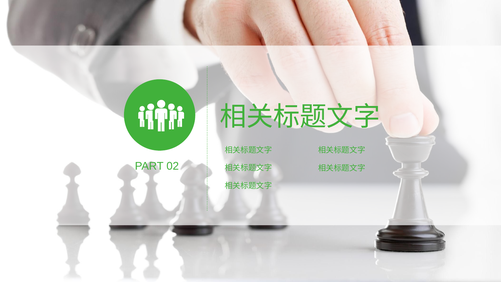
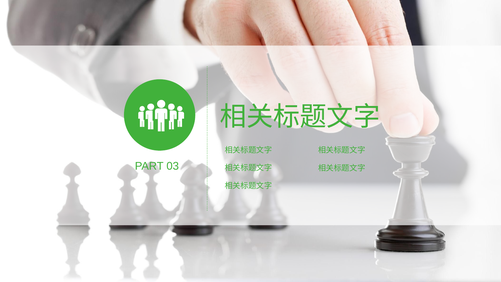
02: 02 -> 03
